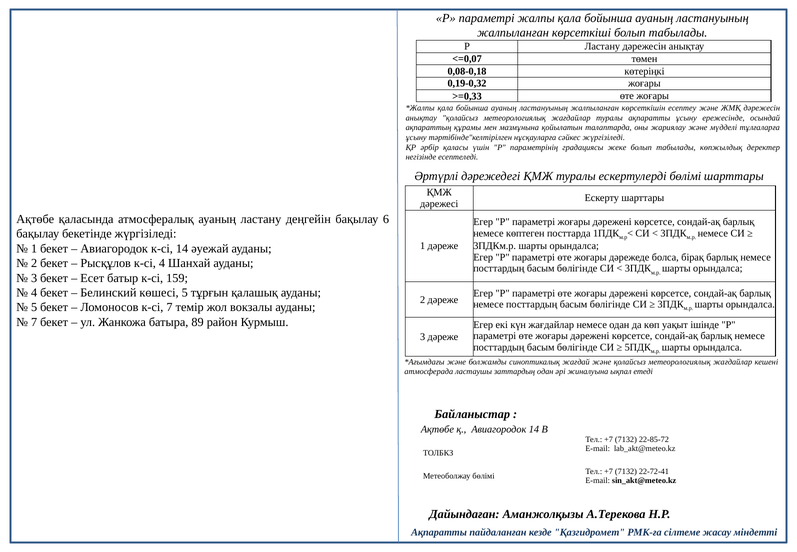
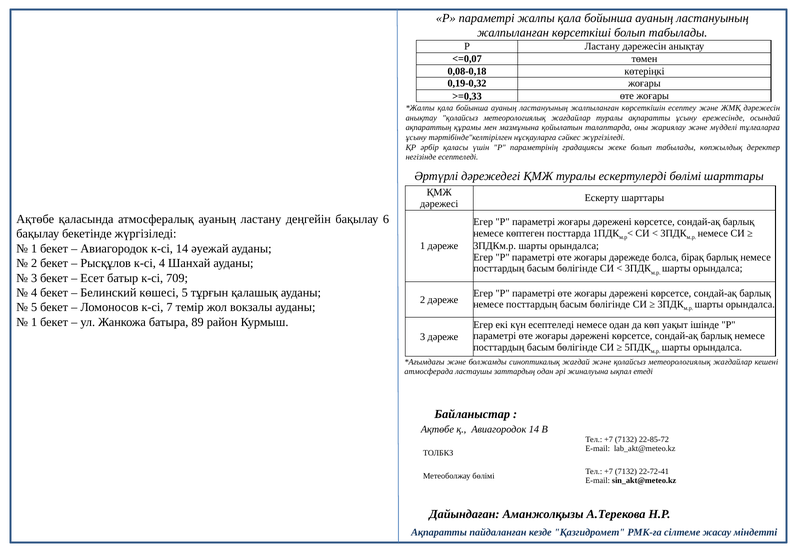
159: 159 -> 709
7 at (34, 322): 7 -> 1
күн жағдайлар: жағдайлар -> есептеледі
